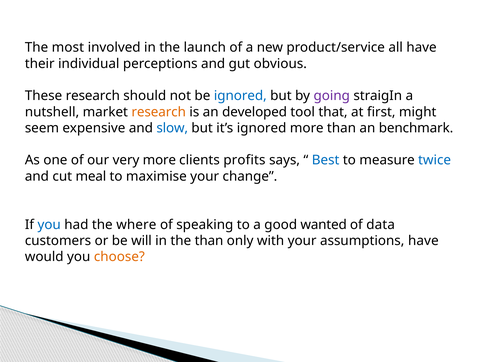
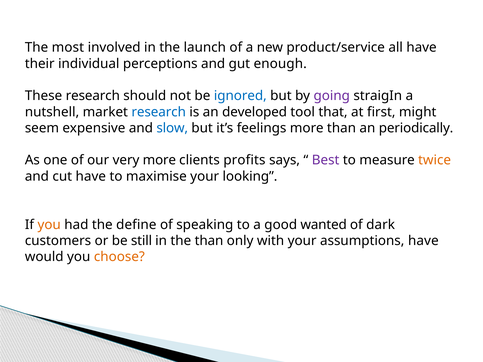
obvious: obvious -> enough
research at (159, 112) colour: orange -> blue
it’s ignored: ignored -> feelings
benchmark: benchmark -> periodically
Best colour: blue -> purple
twice colour: blue -> orange
cut meal: meal -> have
change: change -> looking
you at (49, 225) colour: blue -> orange
where: where -> define
data: data -> dark
will: will -> still
